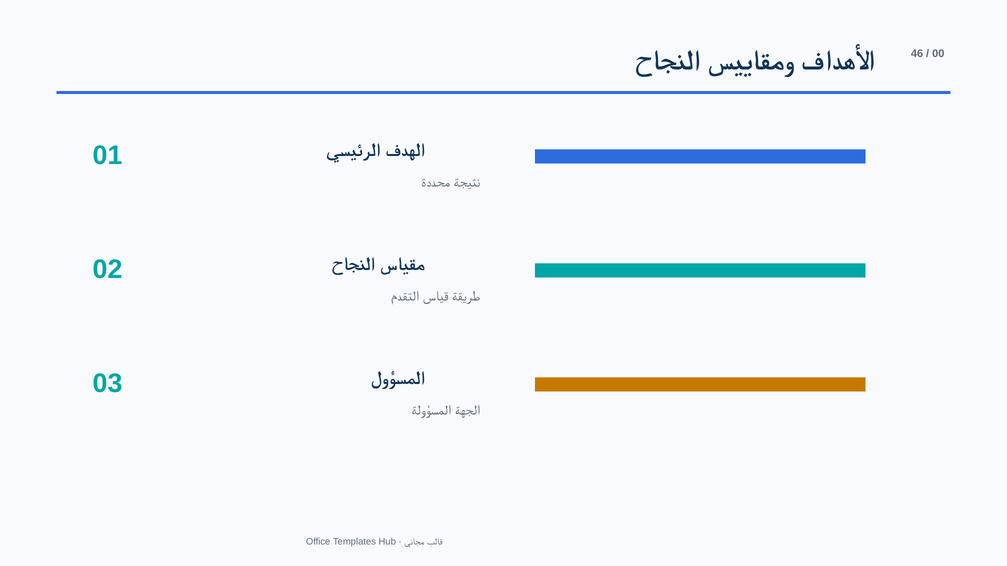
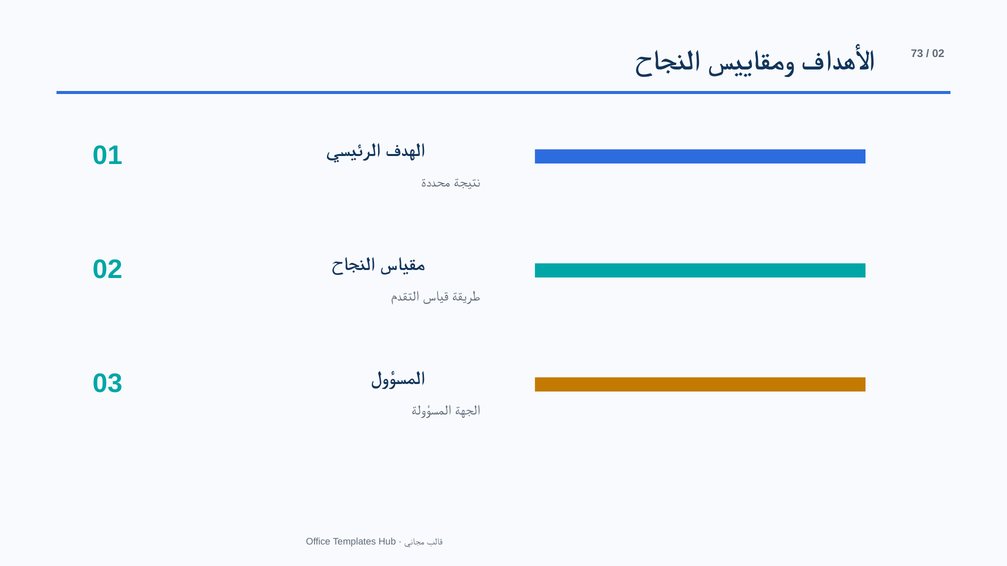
46: 46 -> 73
00 at (938, 54): 00 -> 02
